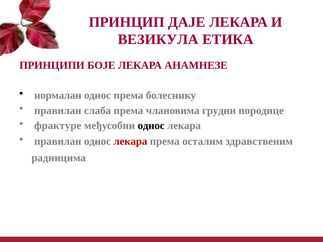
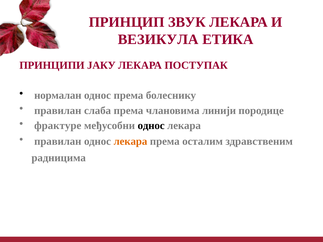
ДАЈЕ: ДАЈЕ -> ЗВУК
БОЈЕ: БОЈЕ -> ЈАКУ
АНАМНЕЗЕ: АНАМНЕЗЕ -> ПОСТУПАК
грудни: грудни -> линији
лекара at (130, 141) colour: red -> orange
